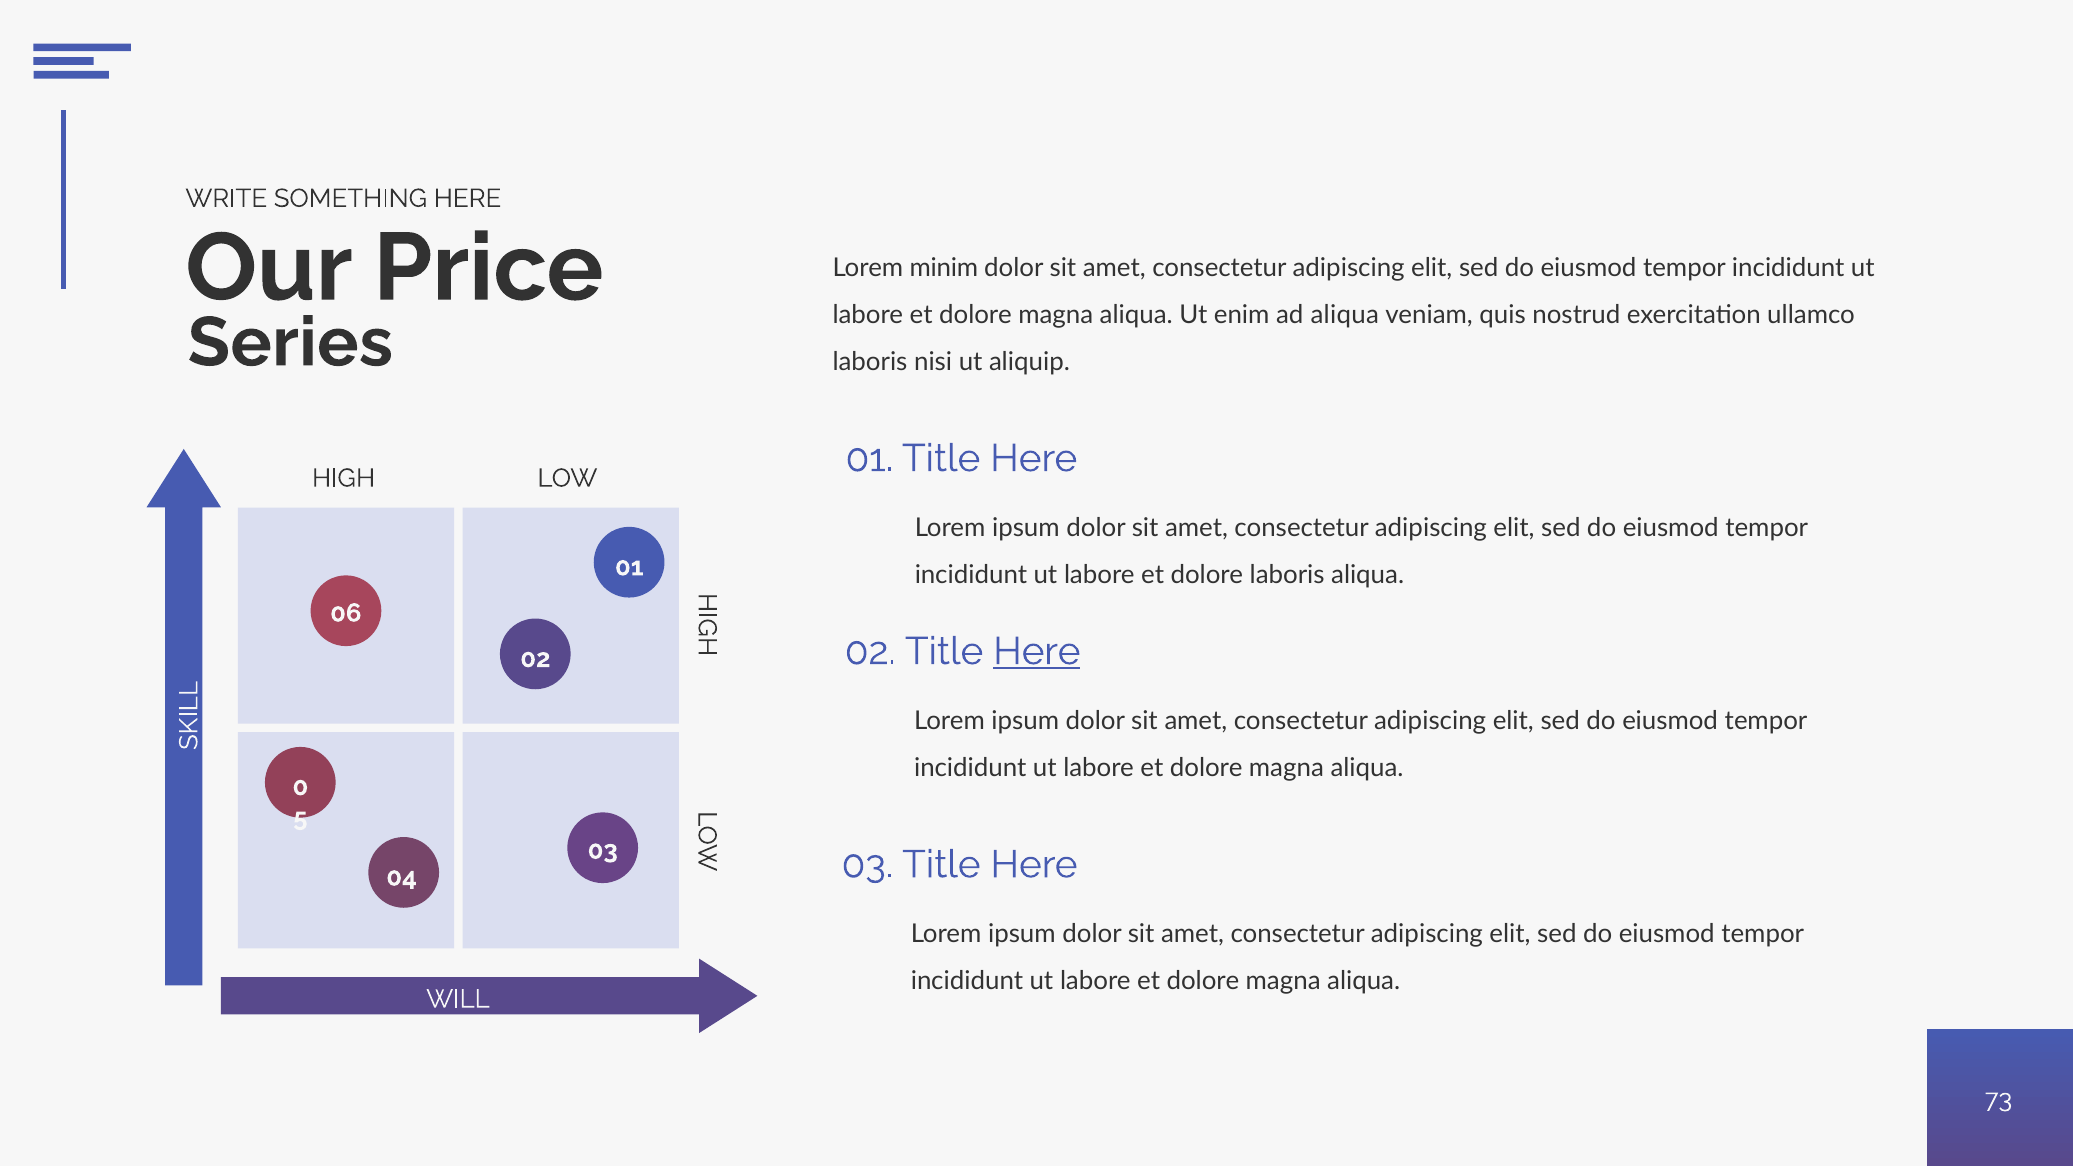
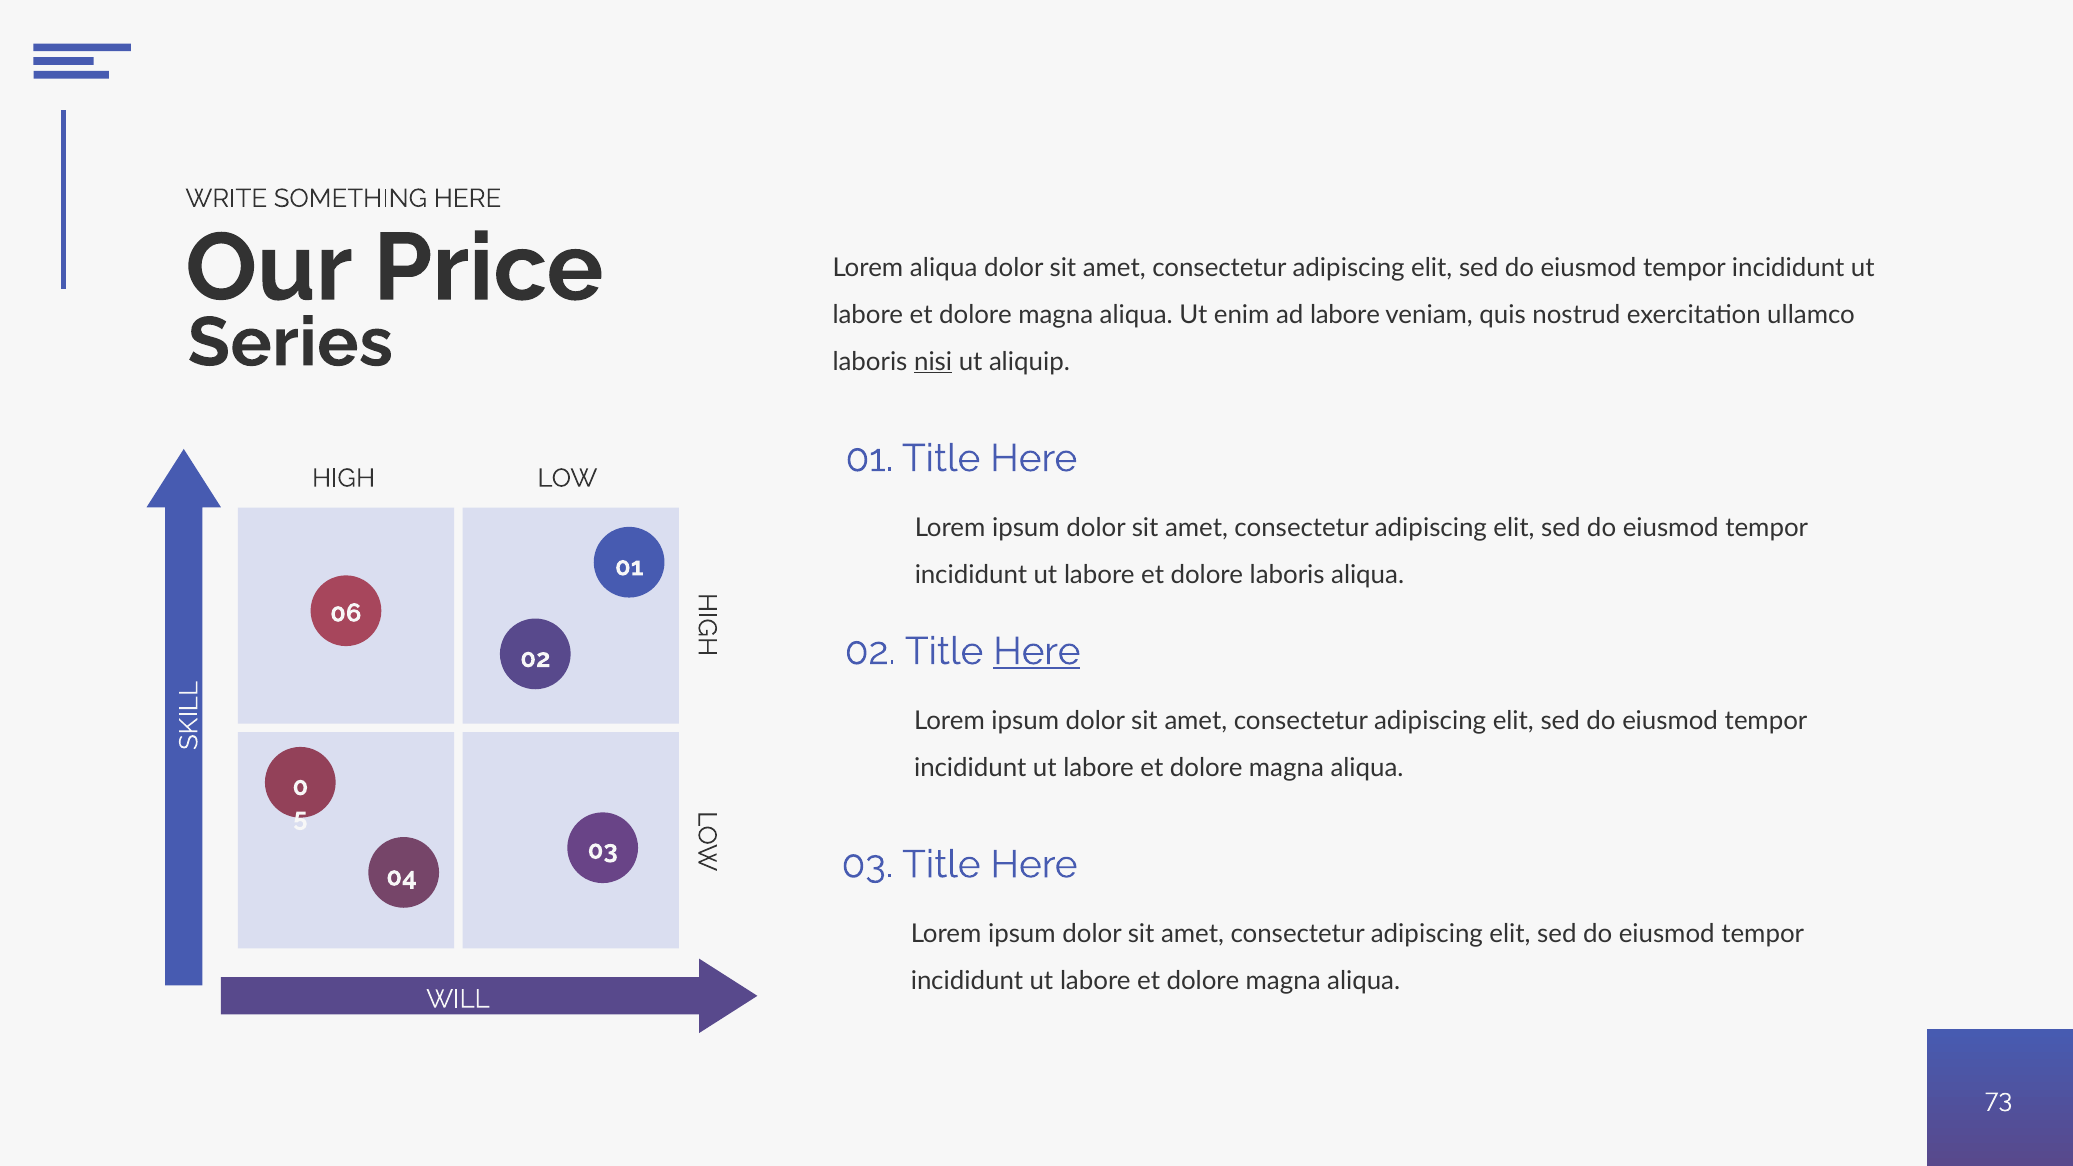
Lorem minim: minim -> aliqua
ad aliqua: aliqua -> labore
nisi underline: none -> present
